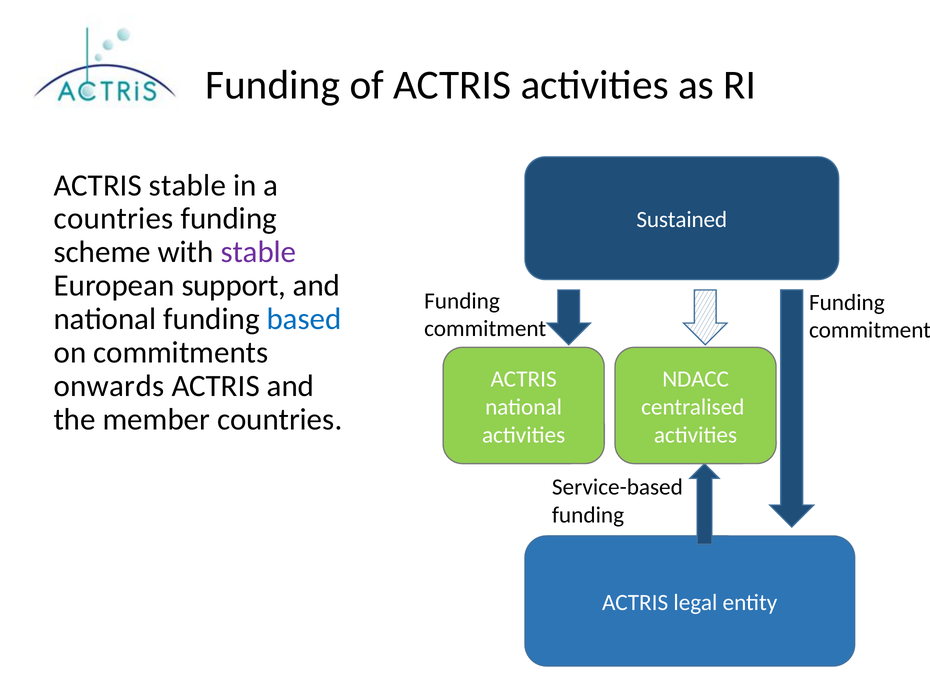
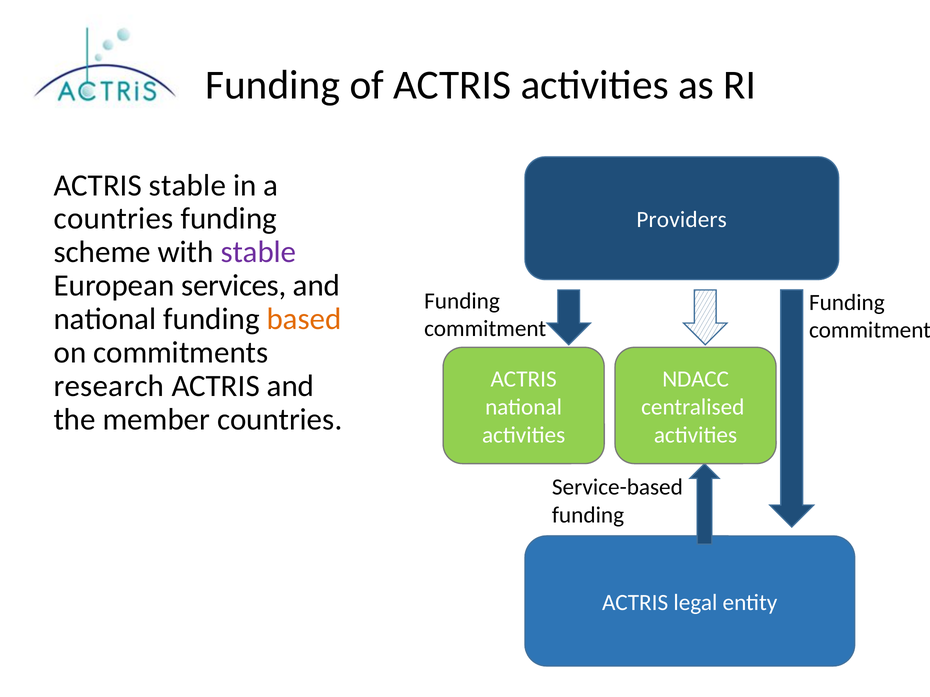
Sustained: Sustained -> Providers
support: support -> services
based colour: blue -> orange
onwards: onwards -> research
